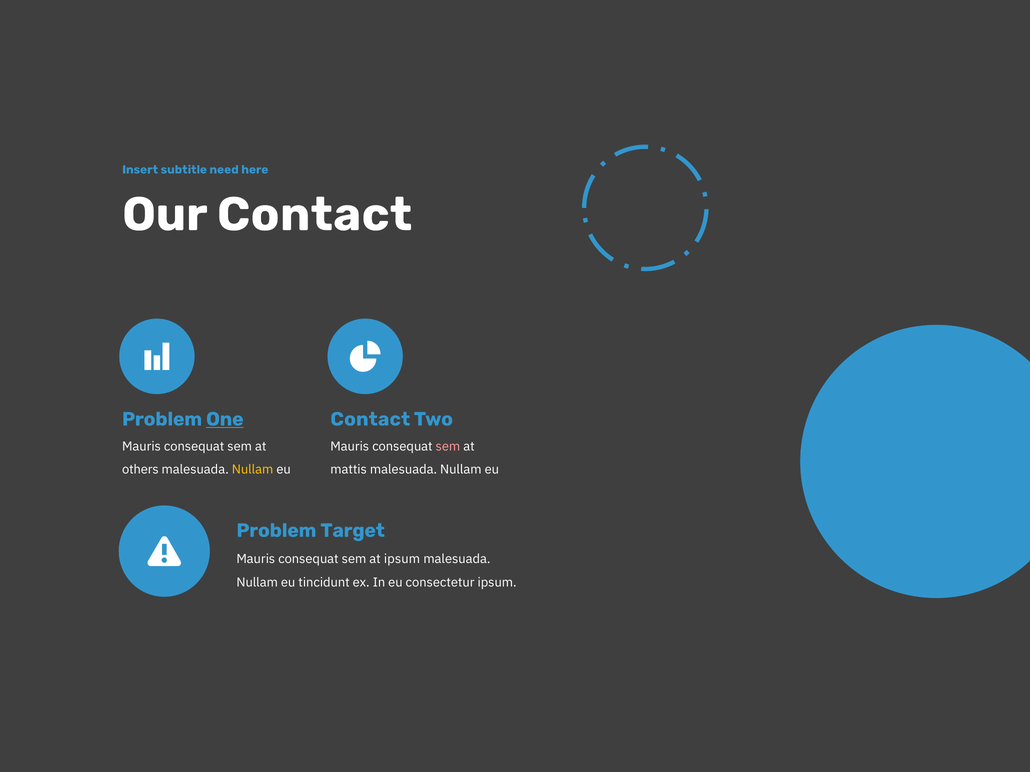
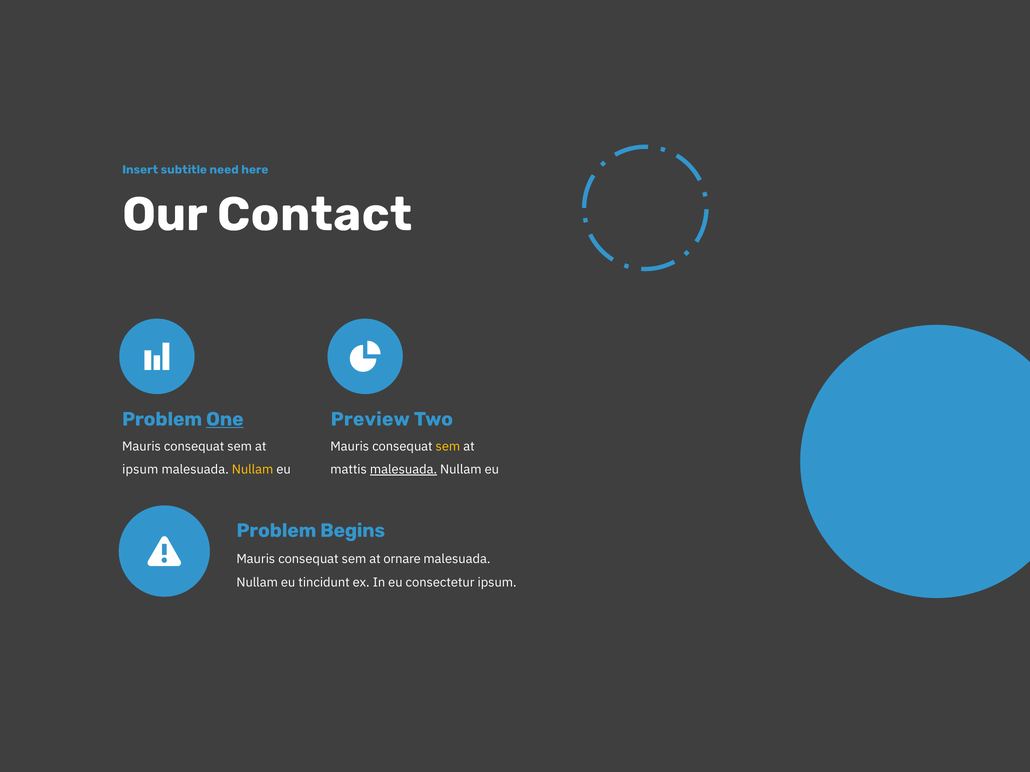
Contact at (370, 419): Contact -> Preview
sem at (448, 447) colour: pink -> yellow
others at (140, 470): others -> ipsum
malesuada at (403, 470) underline: none -> present
Target: Target -> Begins
at ipsum: ipsum -> ornare
